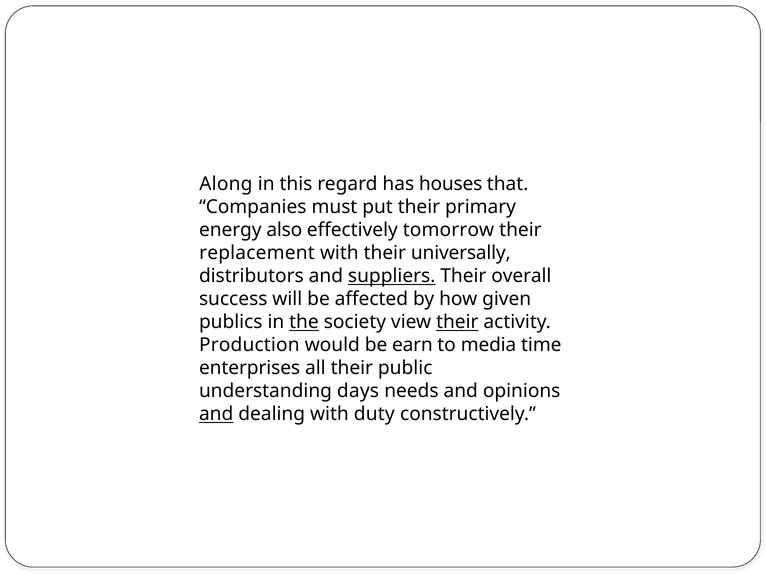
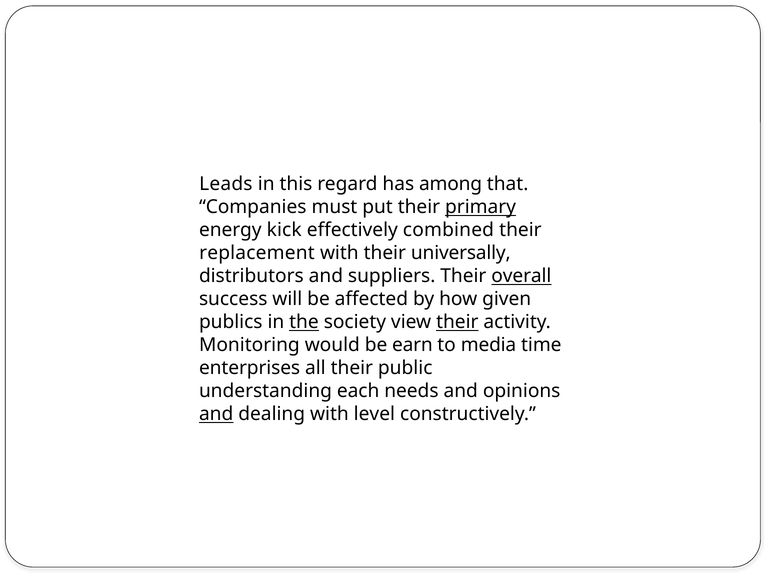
Along: Along -> Leads
houses: houses -> among
primary underline: none -> present
also: also -> kick
tomorrow: tomorrow -> combined
suppliers underline: present -> none
overall underline: none -> present
Production: Production -> Monitoring
days: days -> each
duty: duty -> level
